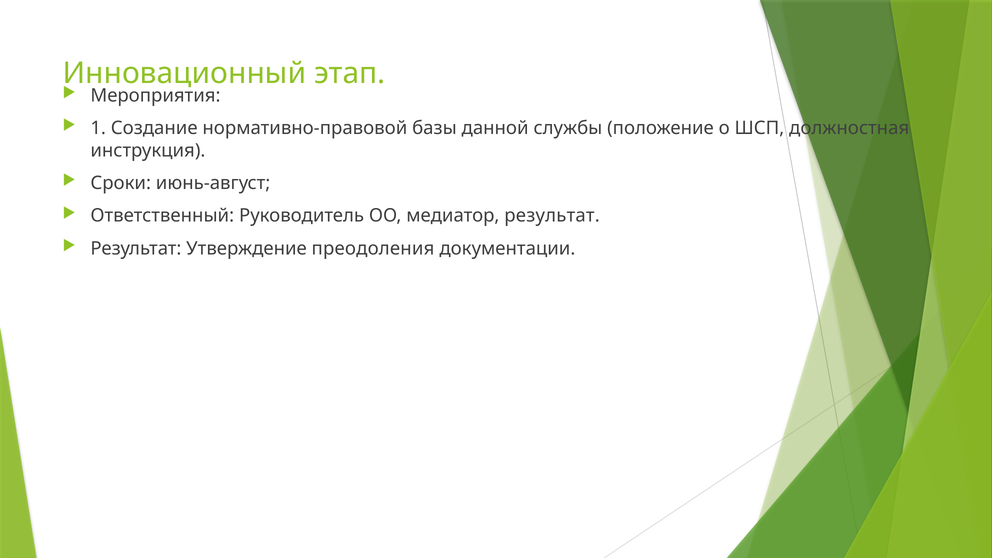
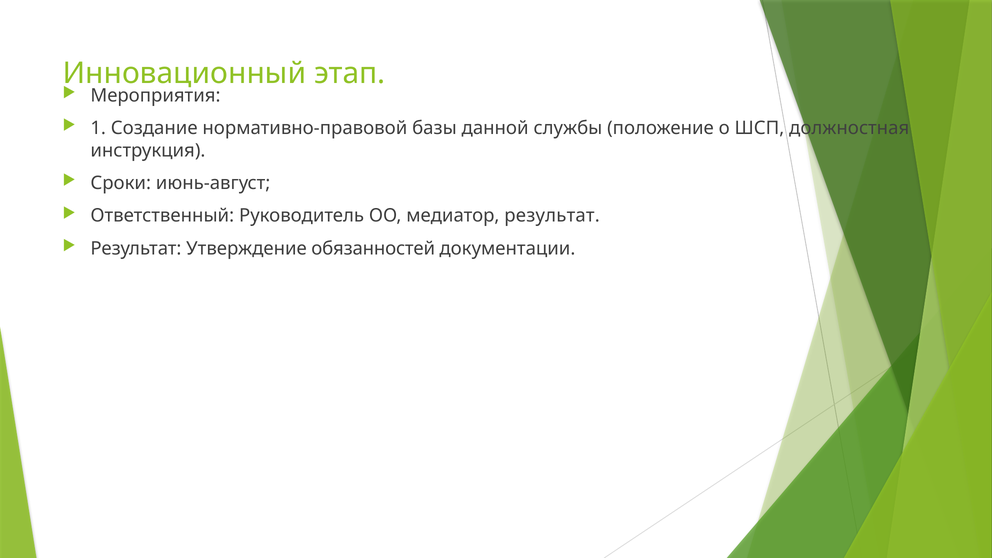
преодоления: преодоления -> обязанностей
